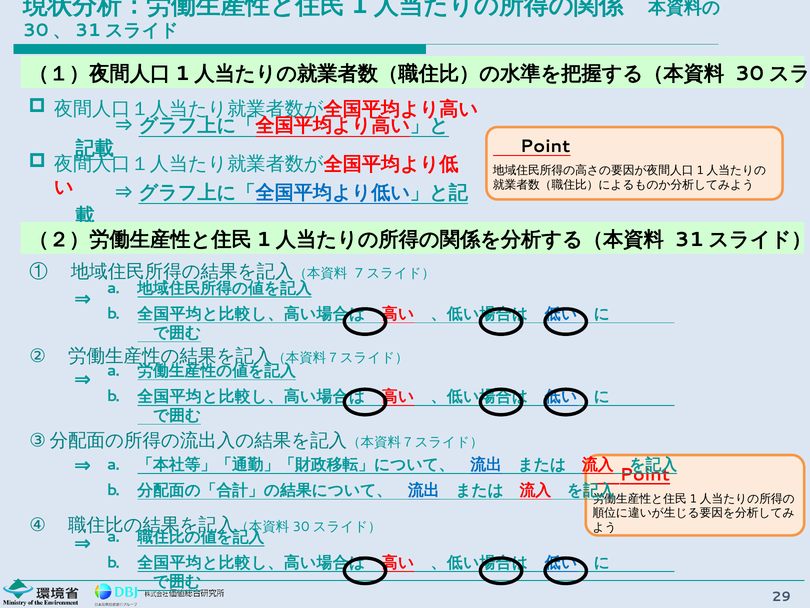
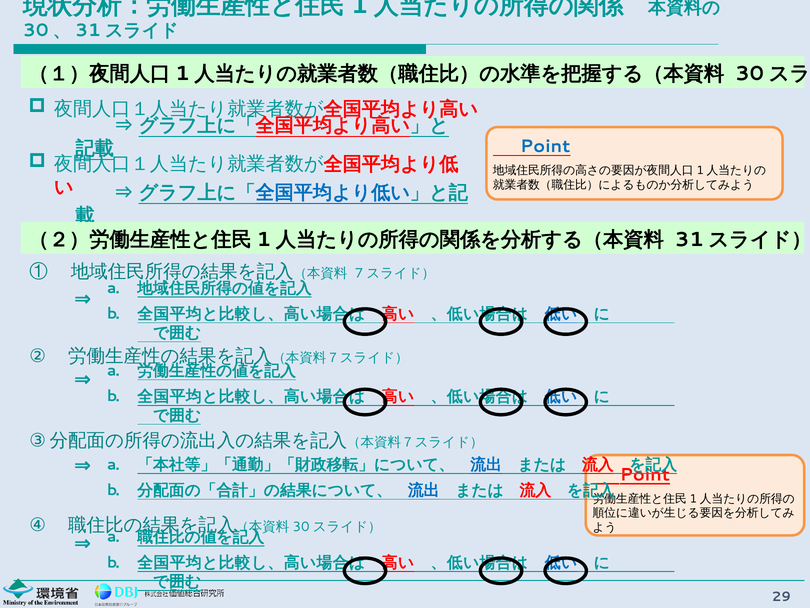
Point at (545, 146) colour: black -> blue
